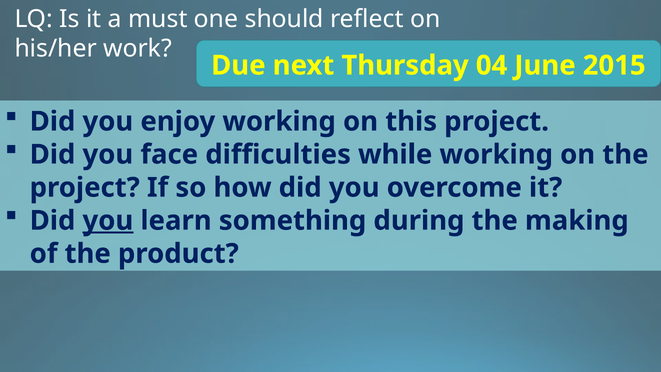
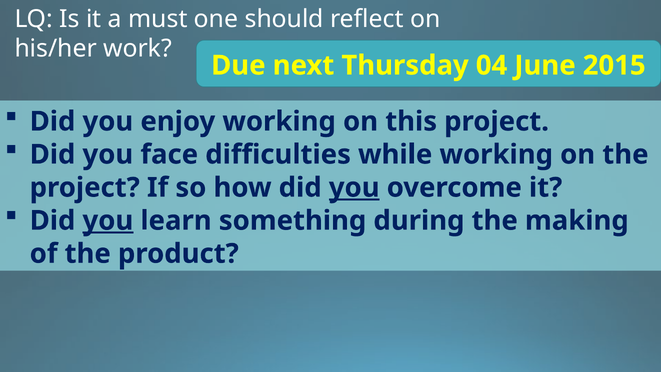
you at (354, 187) underline: none -> present
